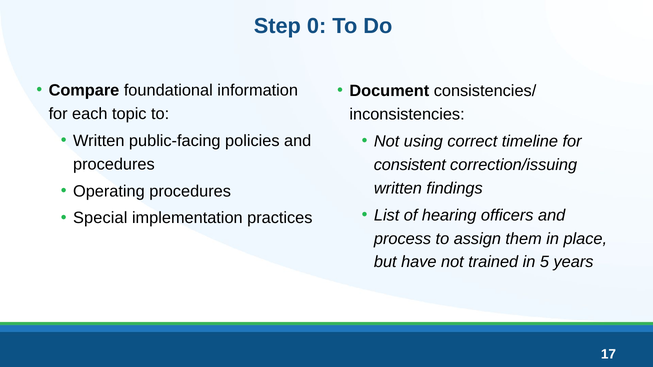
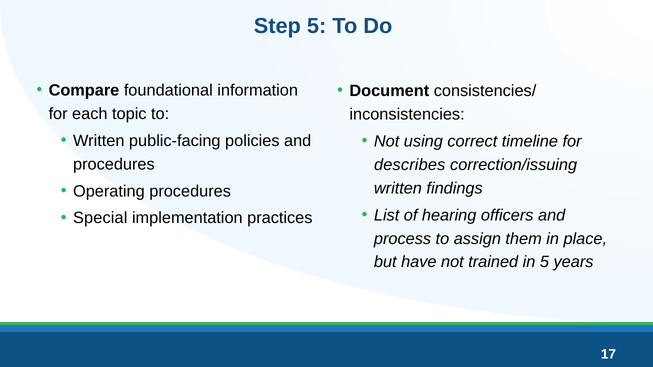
Step 0: 0 -> 5
consistent: consistent -> describes
